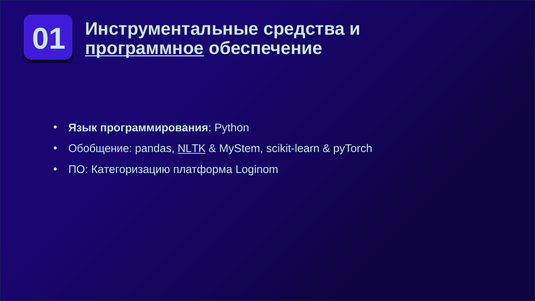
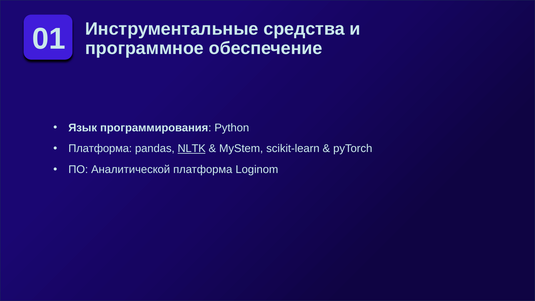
программное underline: present -> none
Обобщение at (100, 149): Обобщение -> Платформа
Категоризацию: Категоризацию -> Аналитической
